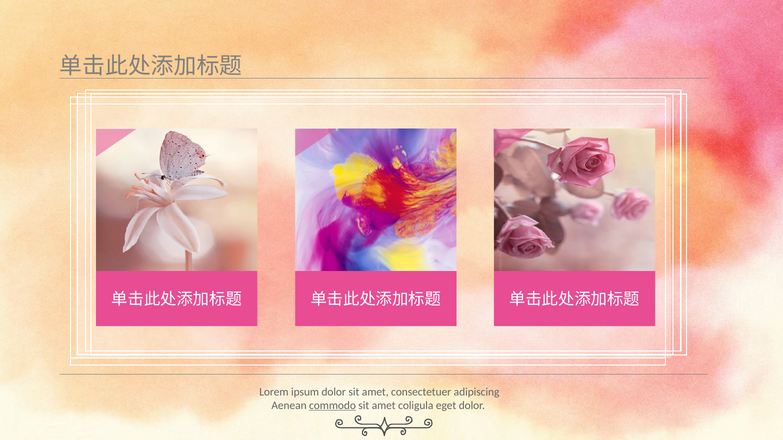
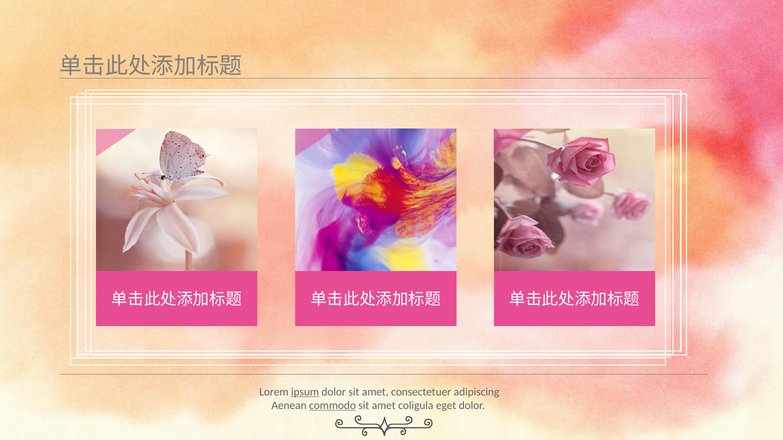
ipsum underline: none -> present
